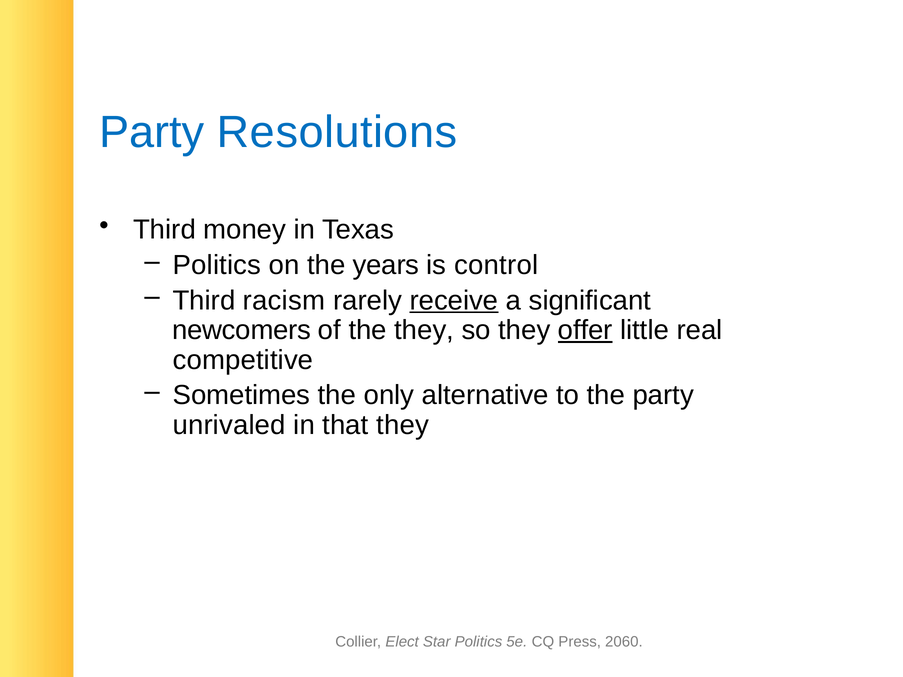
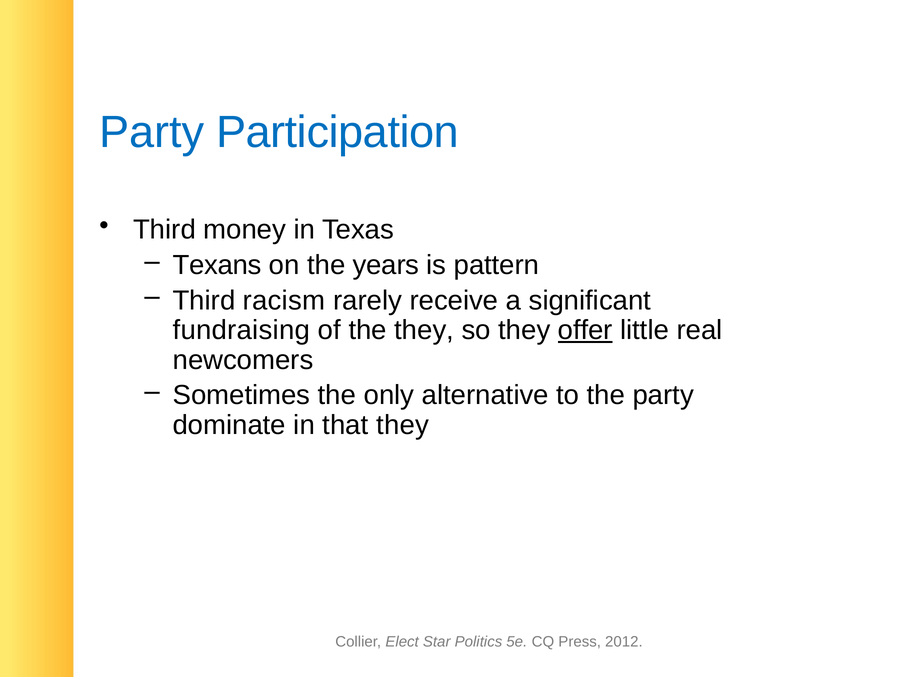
Resolutions: Resolutions -> Participation
Politics at (217, 265): Politics -> Texans
control: control -> pattern
receive underline: present -> none
newcomers: newcomers -> fundraising
competitive: competitive -> newcomers
unrivaled: unrivaled -> dominate
2060: 2060 -> 2012
